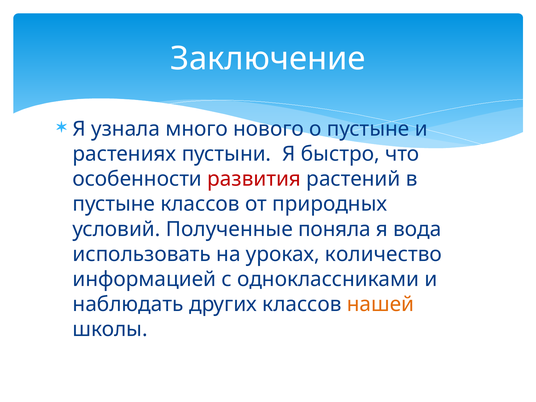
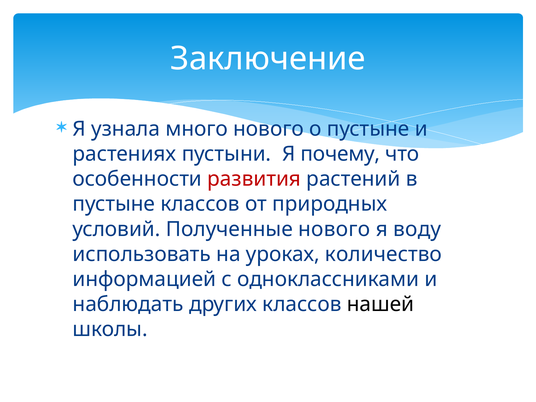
быстро: быстро -> почему
Полученные поняла: поняла -> нового
вода: вода -> воду
нашей colour: orange -> black
